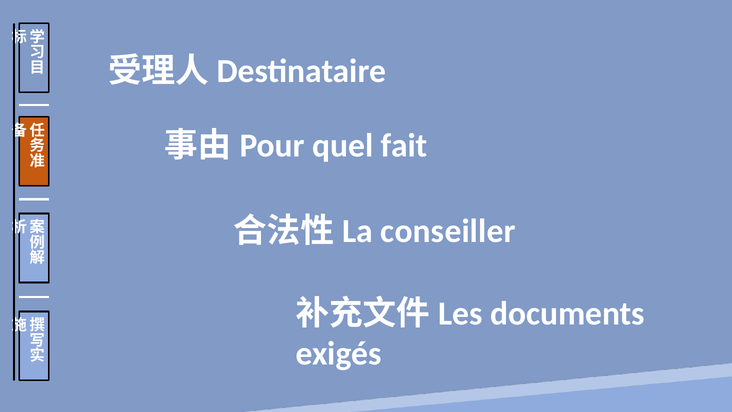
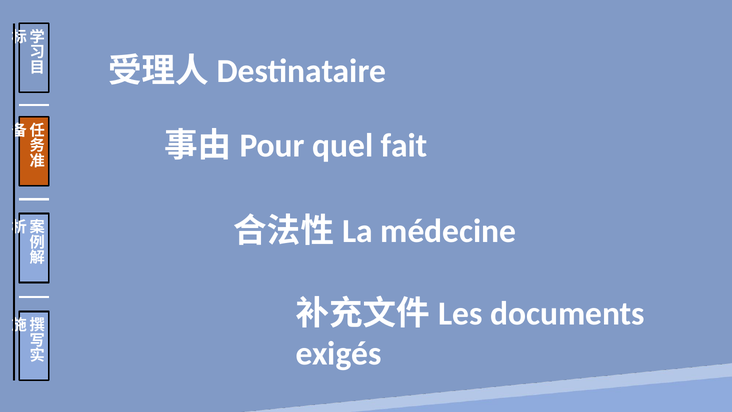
conseiller: conseiller -> médecine
